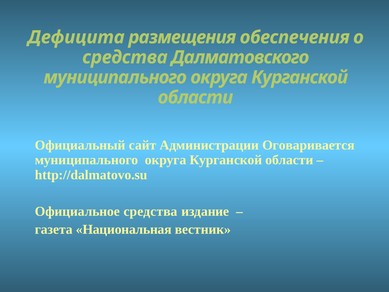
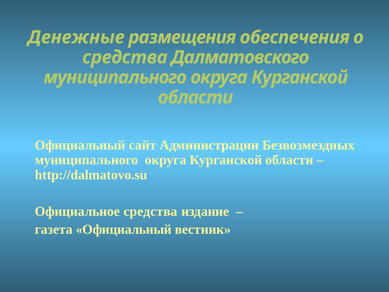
Дефицита: Дефицита -> Денежные
Оговаривается: Оговаривается -> Безвозмездных
газета Национальная: Национальная -> Официальный
